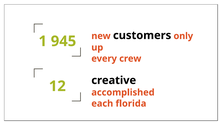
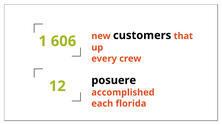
only: only -> that
945: 945 -> 606
creative: creative -> posuere
